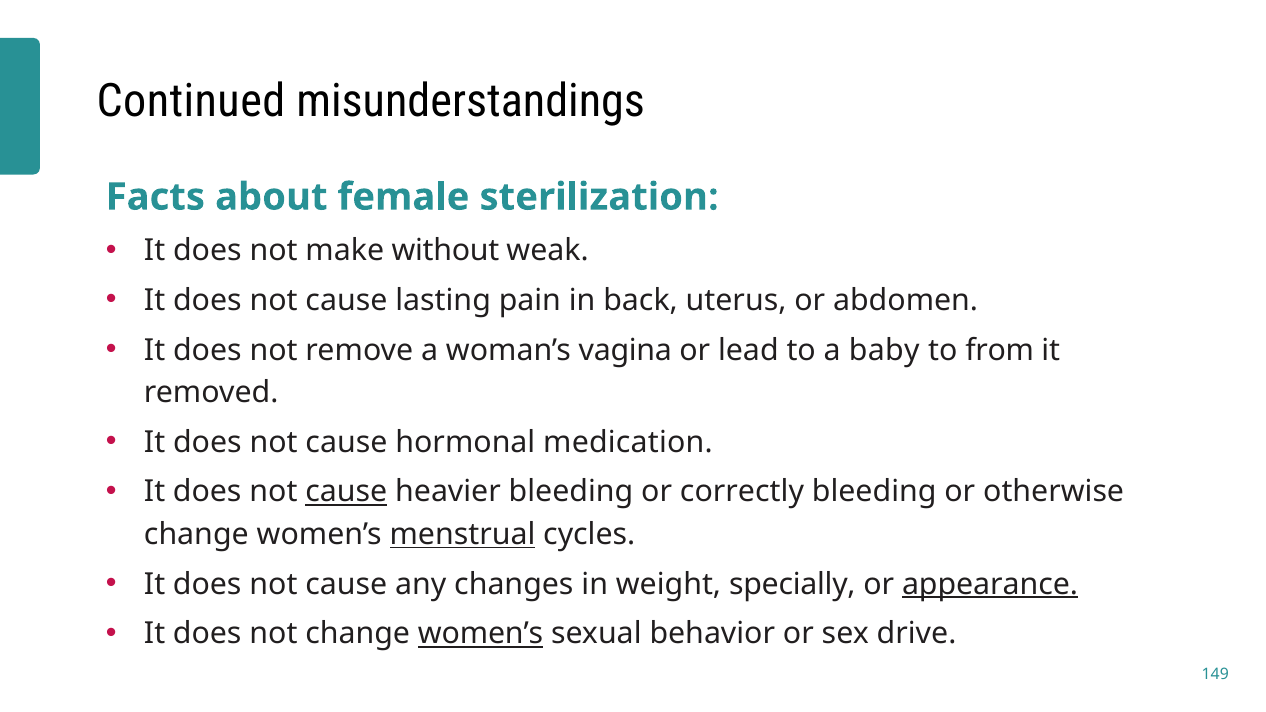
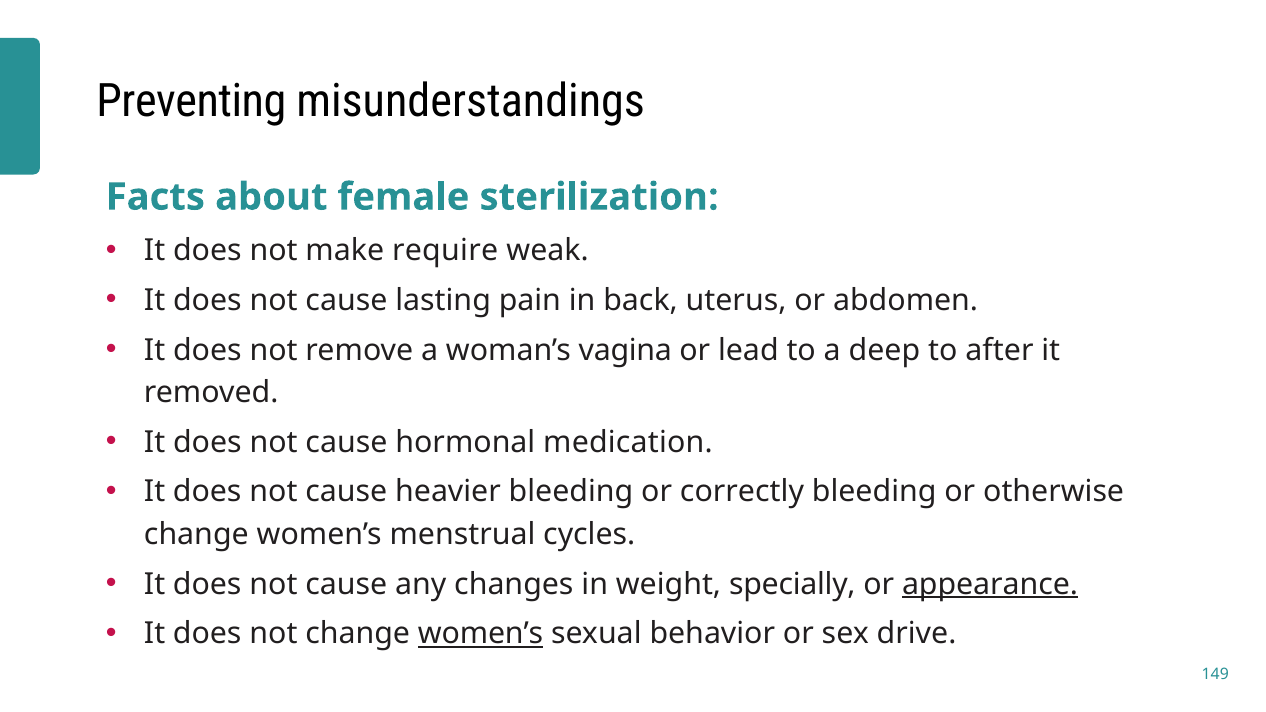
Continued: Continued -> Preventing
without: without -> require
baby: baby -> deep
from: from -> after
cause at (346, 492) underline: present -> none
menstrual underline: present -> none
